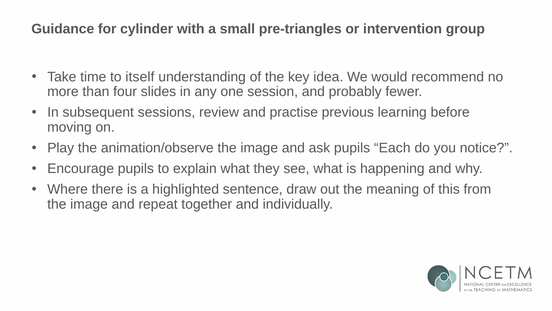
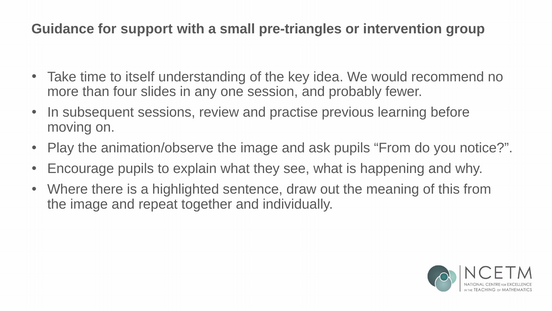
cylinder: cylinder -> support
pupils Each: Each -> From
